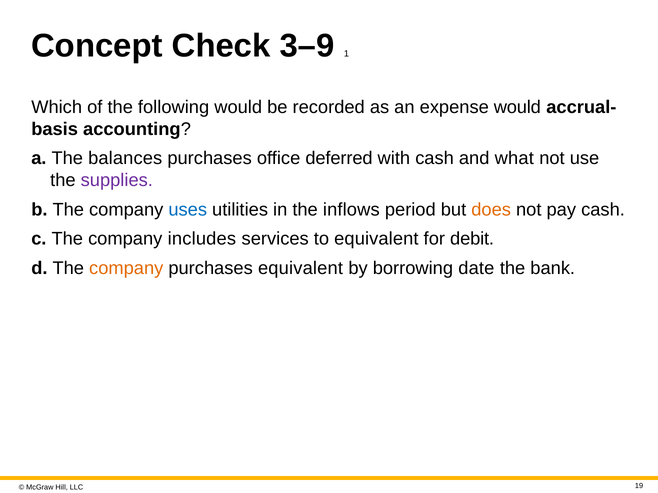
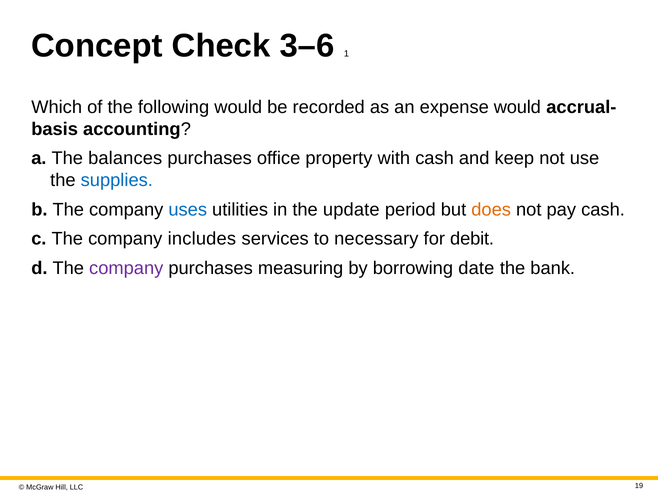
3–9: 3–9 -> 3–6
deferred: deferred -> property
what: what -> keep
supplies colour: purple -> blue
inflows: inflows -> update
to equivalent: equivalent -> necessary
company at (126, 268) colour: orange -> purple
purchases equivalent: equivalent -> measuring
